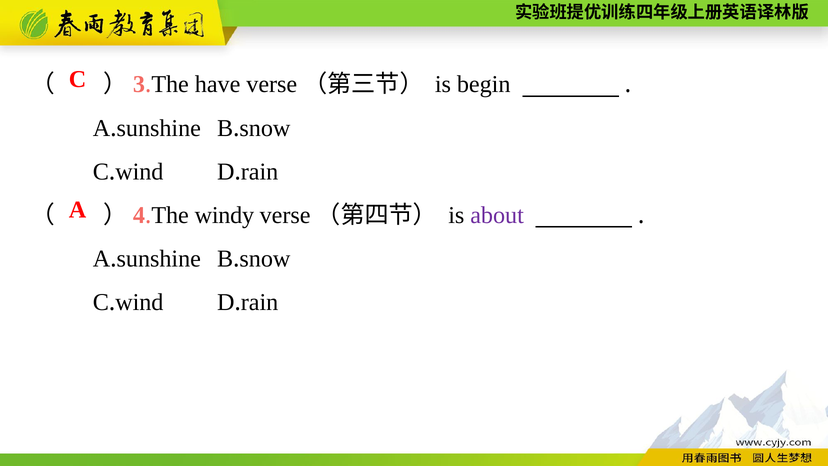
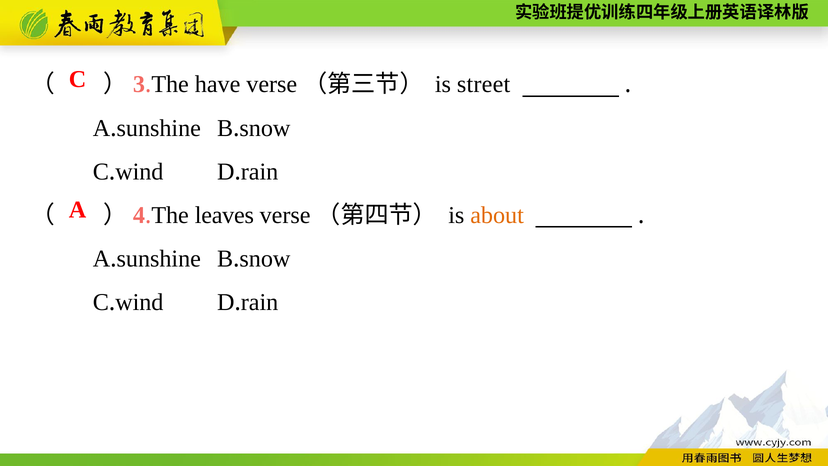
begin: begin -> street
windy: windy -> leaves
about colour: purple -> orange
